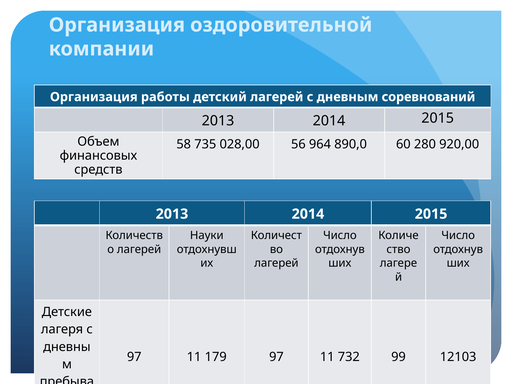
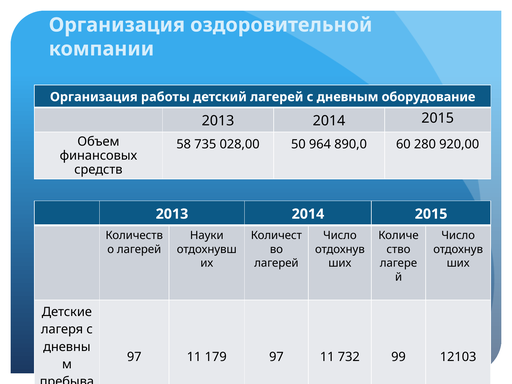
соревнований: соревнований -> оборудование
56: 56 -> 50
